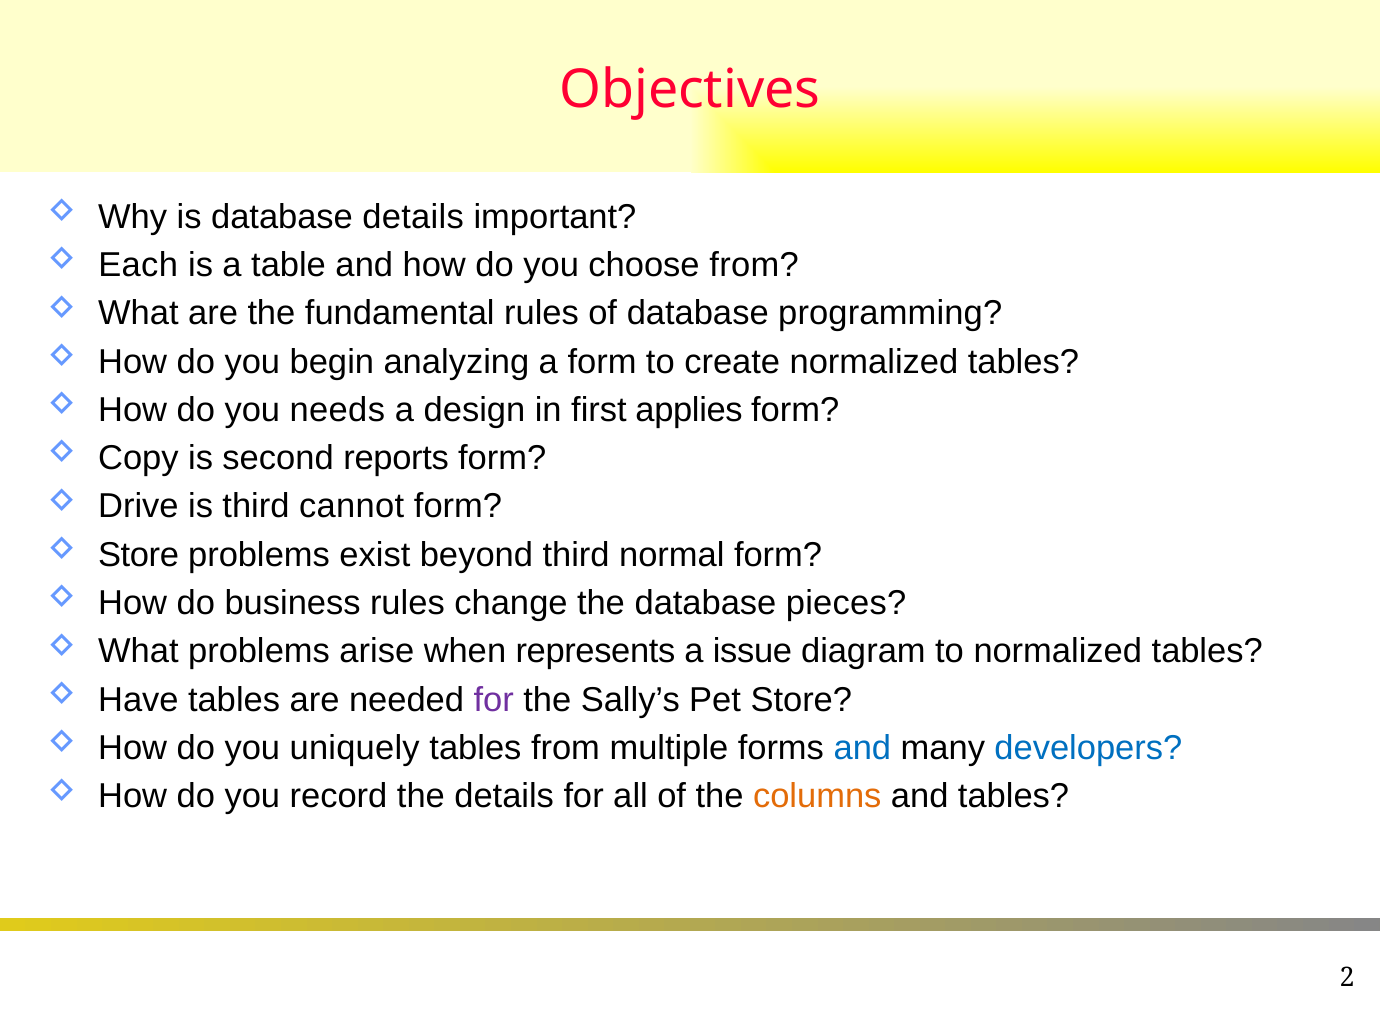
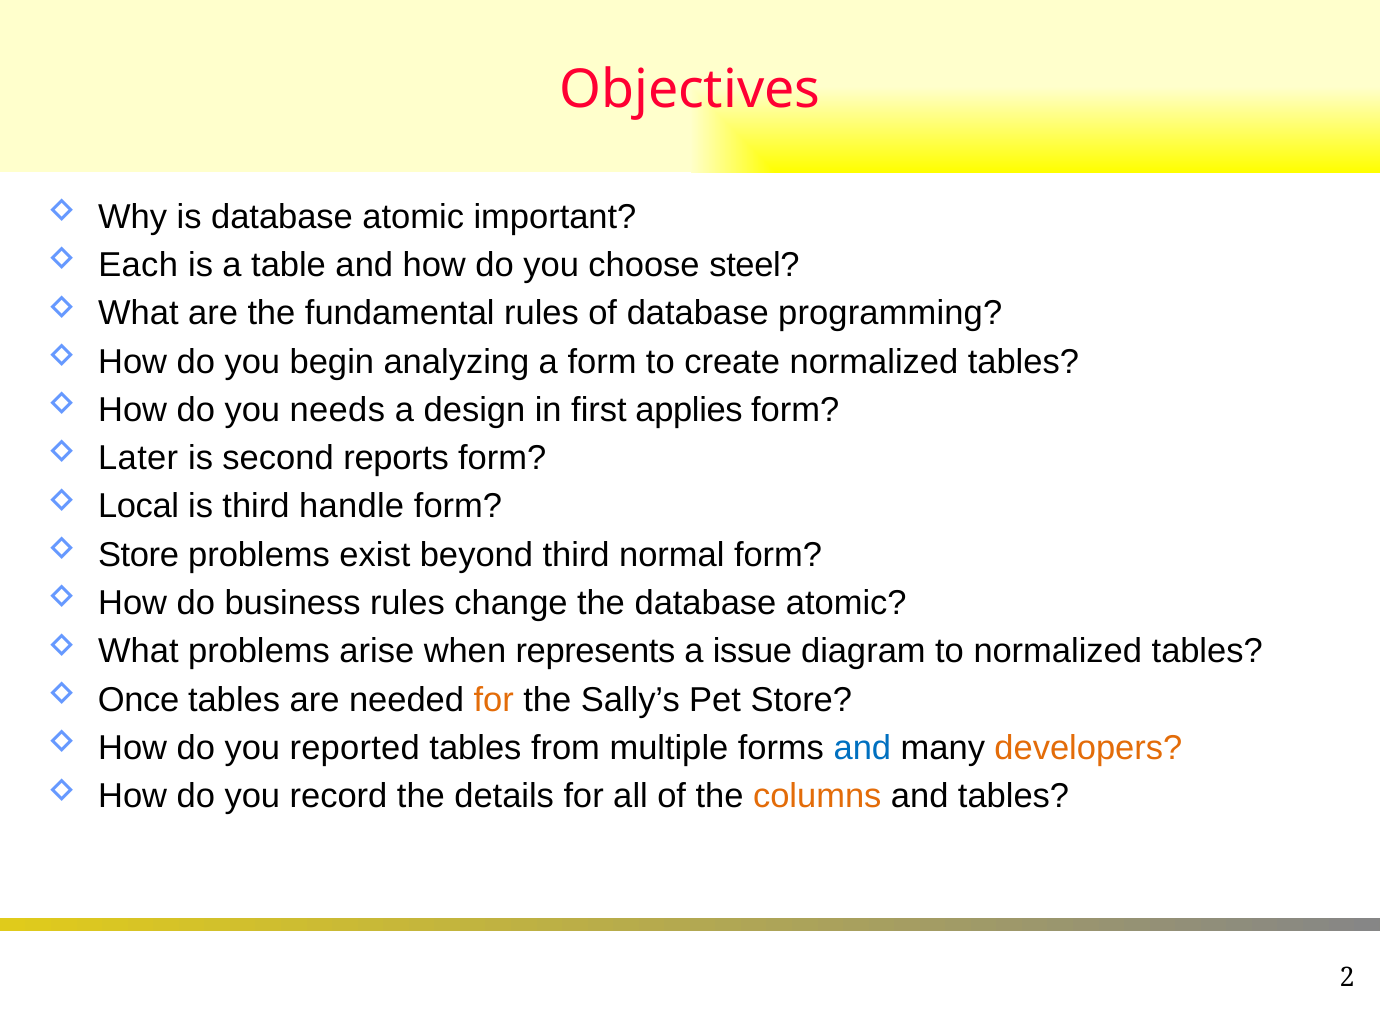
is database details: details -> atomic
choose from: from -> steel
Copy: Copy -> Later
Drive: Drive -> Local
cannot: cannot -> handle
the database pieces: pieces -> atomic
Have: Have -> Once
for at (494, 700) colour: purple -> orange
uniquely: uniquely -> reported
developers colour: blue -> orange
